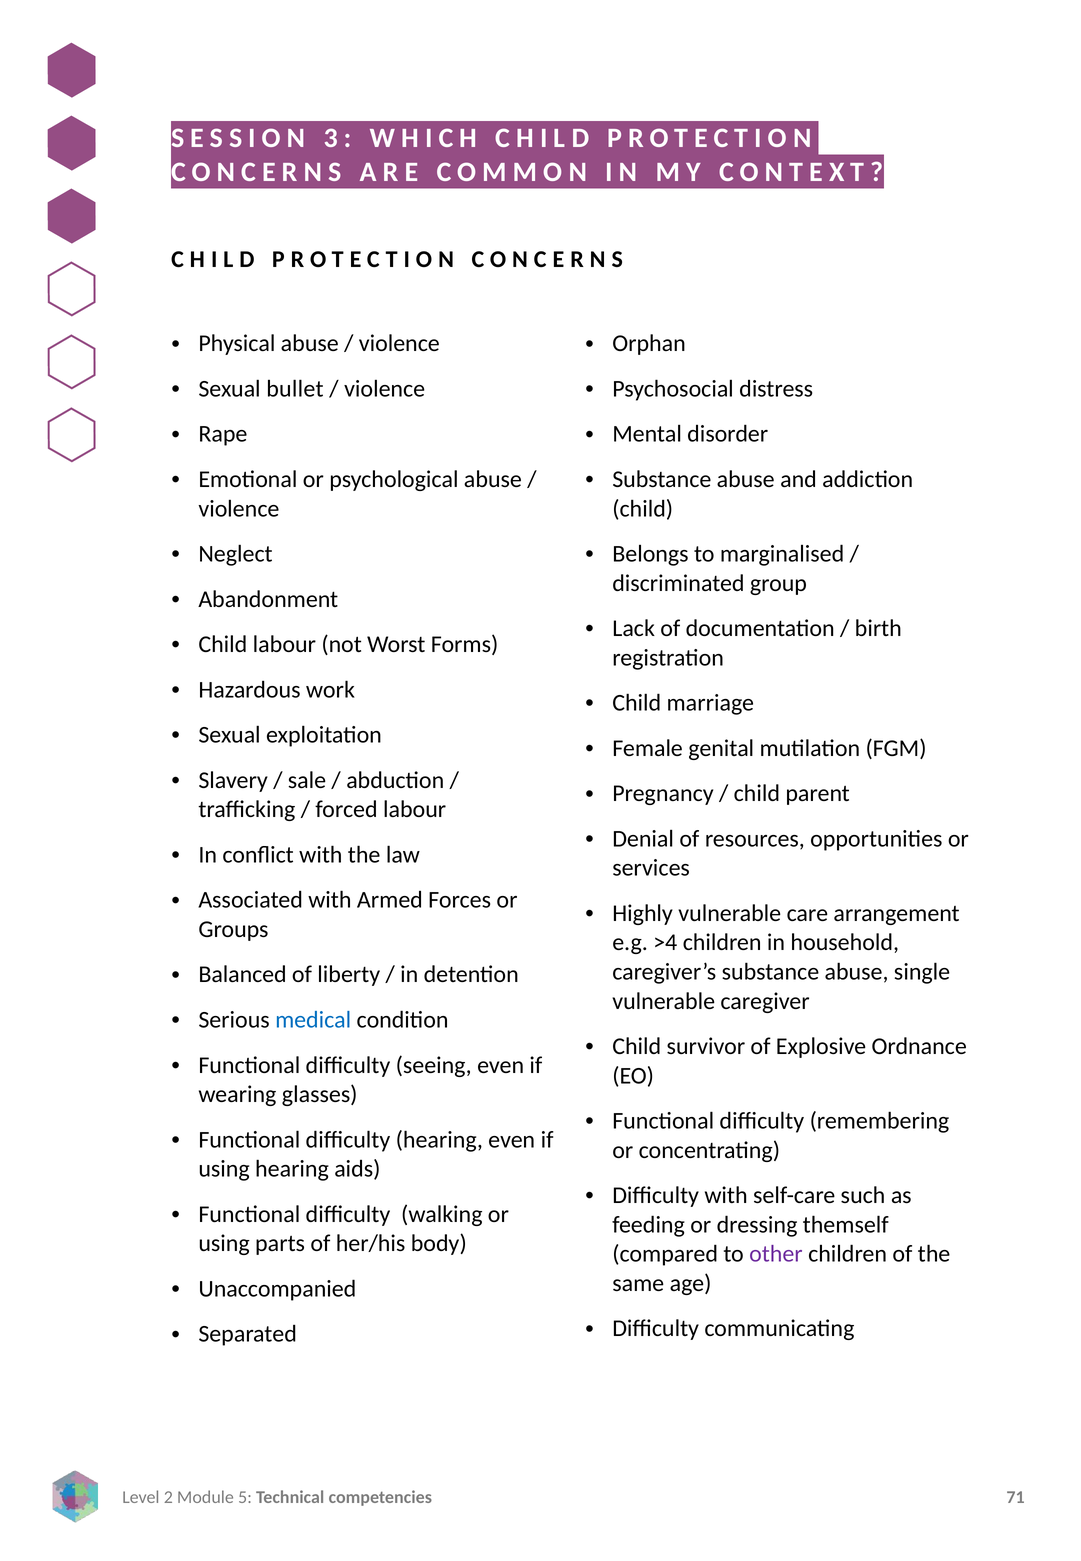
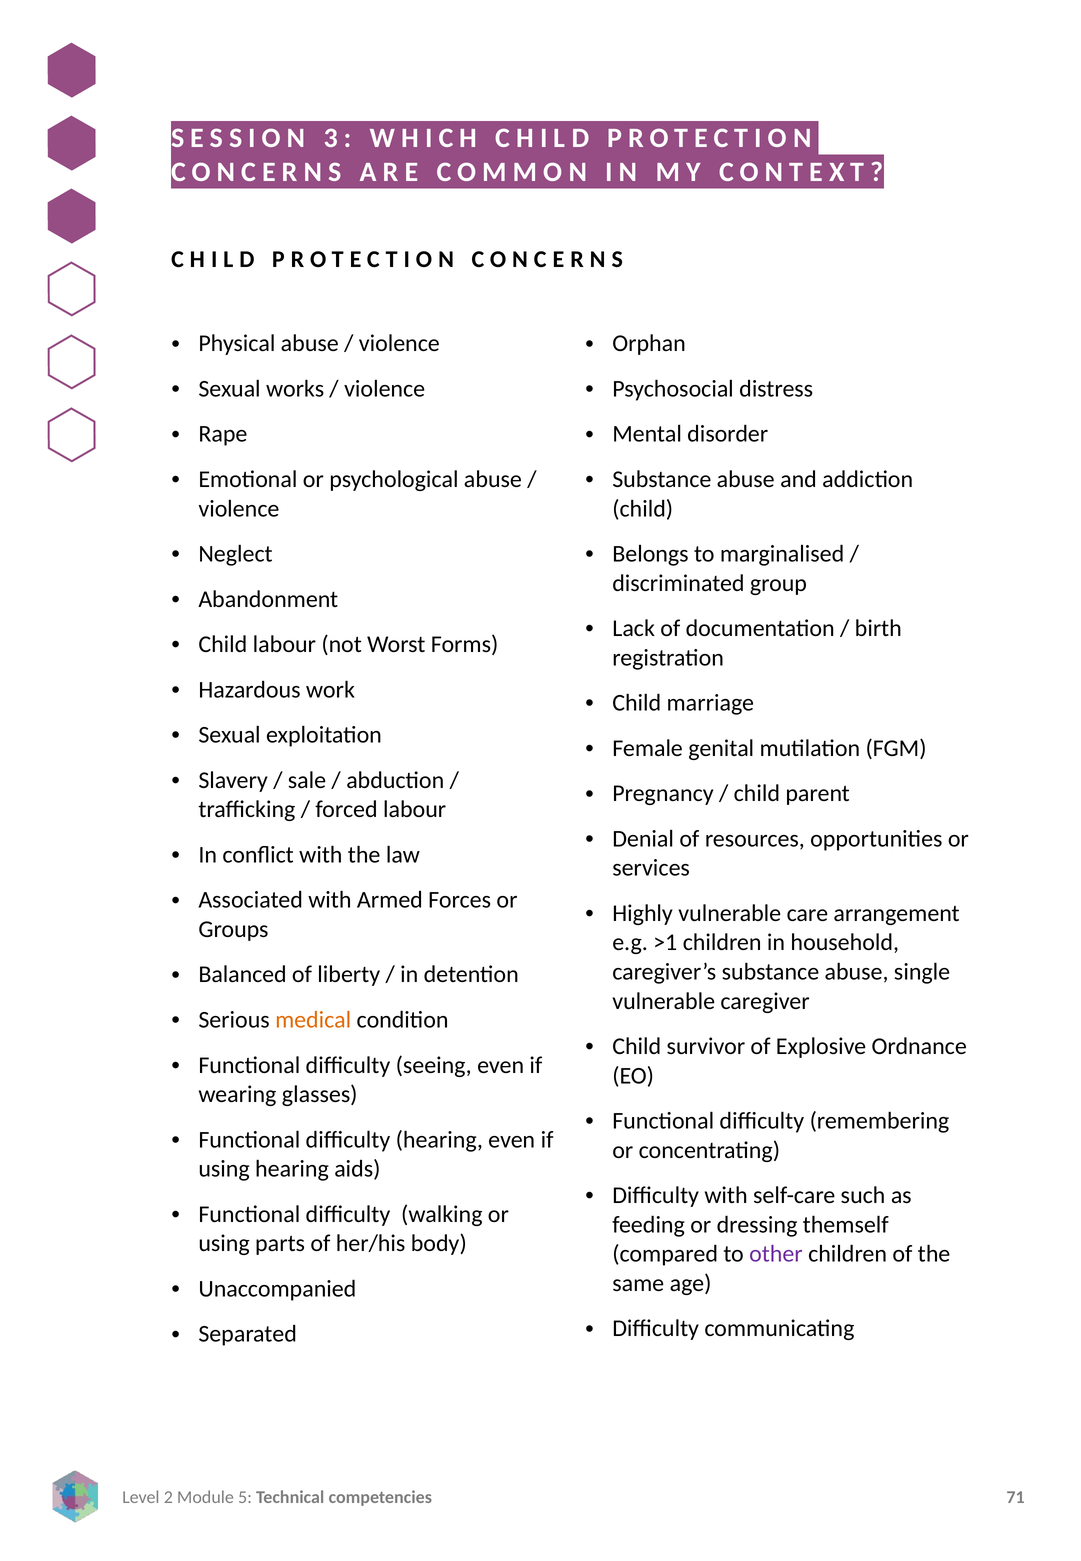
bullet: bullet -> works
>4: >4 -> >1
medical colour: blue -> orange
